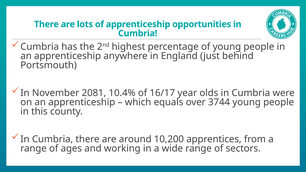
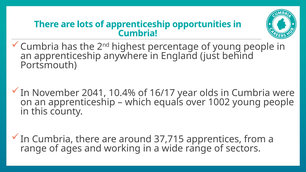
2081: 2081 -> 2041
3744: 3744 -> 1002
10,200: 10,200 -> 37,715
